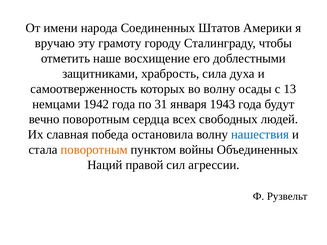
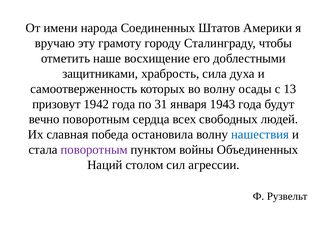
немцами: немцами -> призовут
поворотным at (94, 150) colour: orange -> purple
правой: правой -> столом
